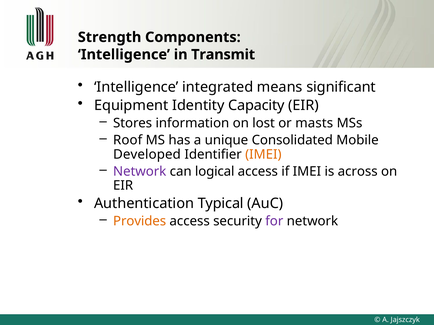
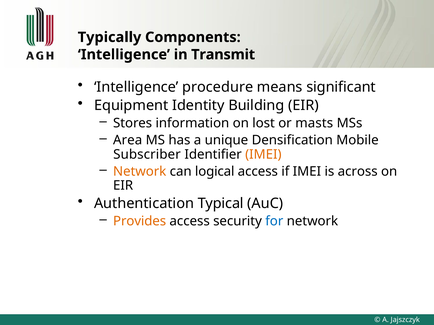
Strength: Strength -> Typically
integrated: integrated -> procedure
Capacity: Capacity -> Building
Roof: Roof -> Area
Consolidated: Consolidated -> Densification
Developed: Developed -> Subscriber
Network at (140, 172) colour: purple -> orange
for colour: purple -> blue
